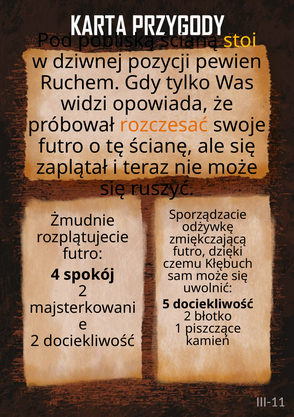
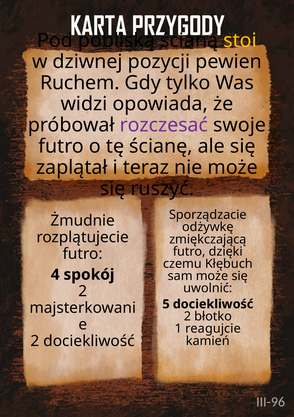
rozczesać colour: orange -> purple
piszczące: piszczące -> reagujcie
III-11: III-11 -> III-96
